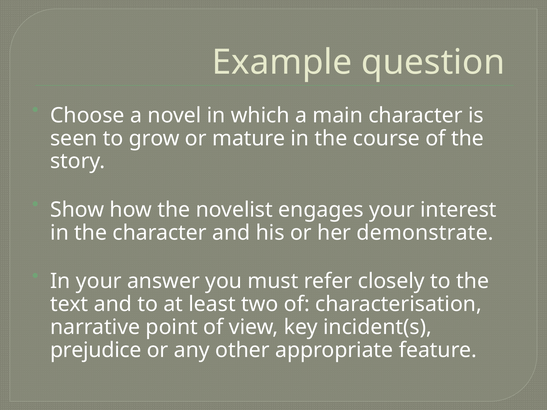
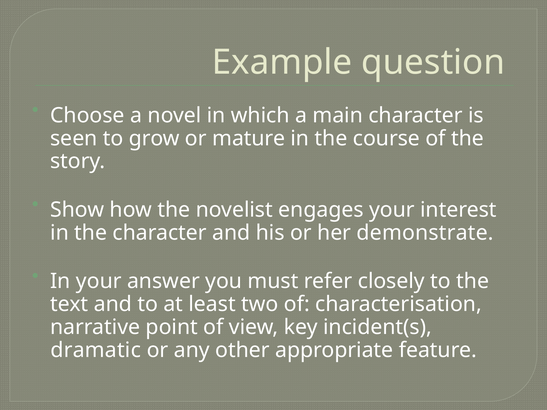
prejudice: prejudice -> dramatic
